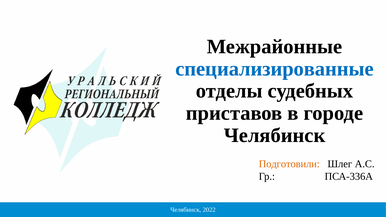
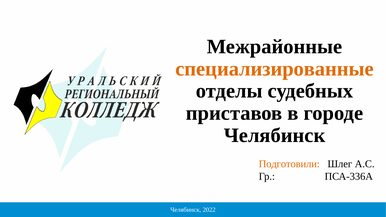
специализированные colour: blue -> orange
